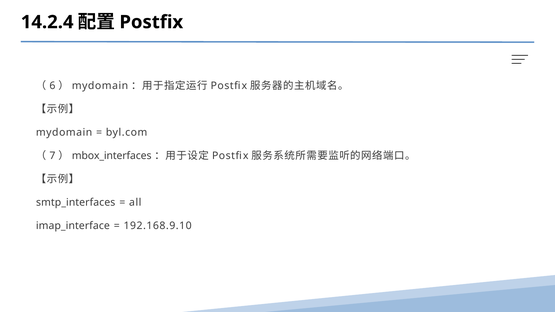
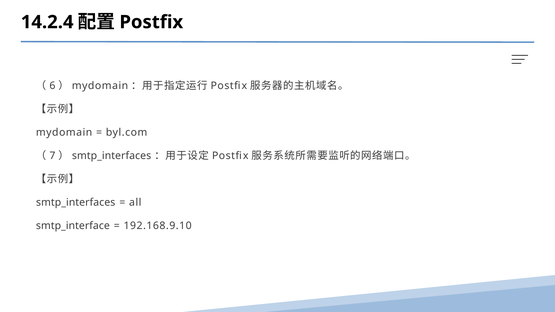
mbox_interfaces at (112, 156): mbox_interfaces -> smtp_interfaces
imap_interface: imap_interface -> smtp_interface
